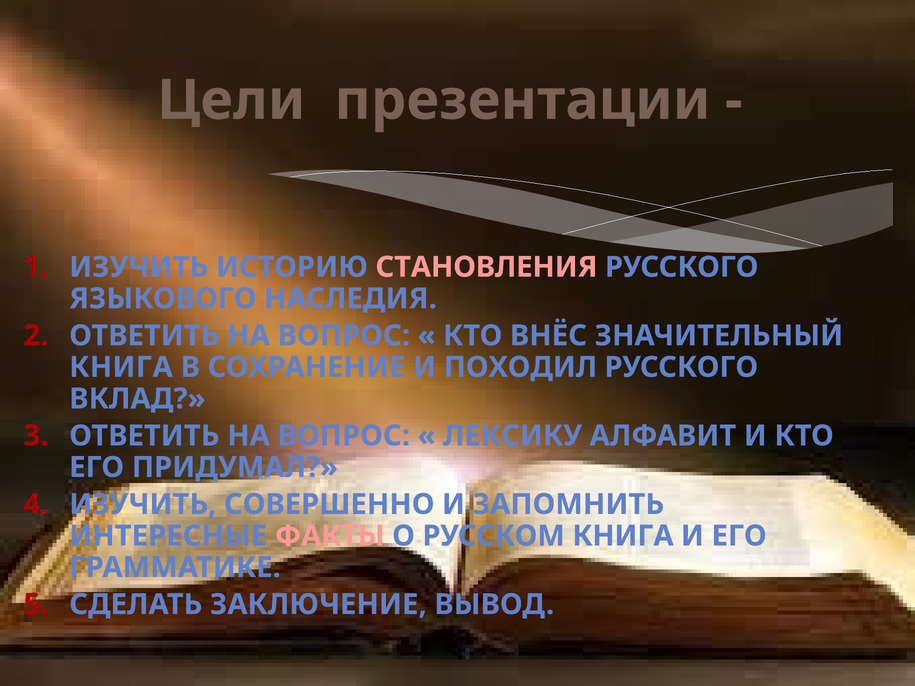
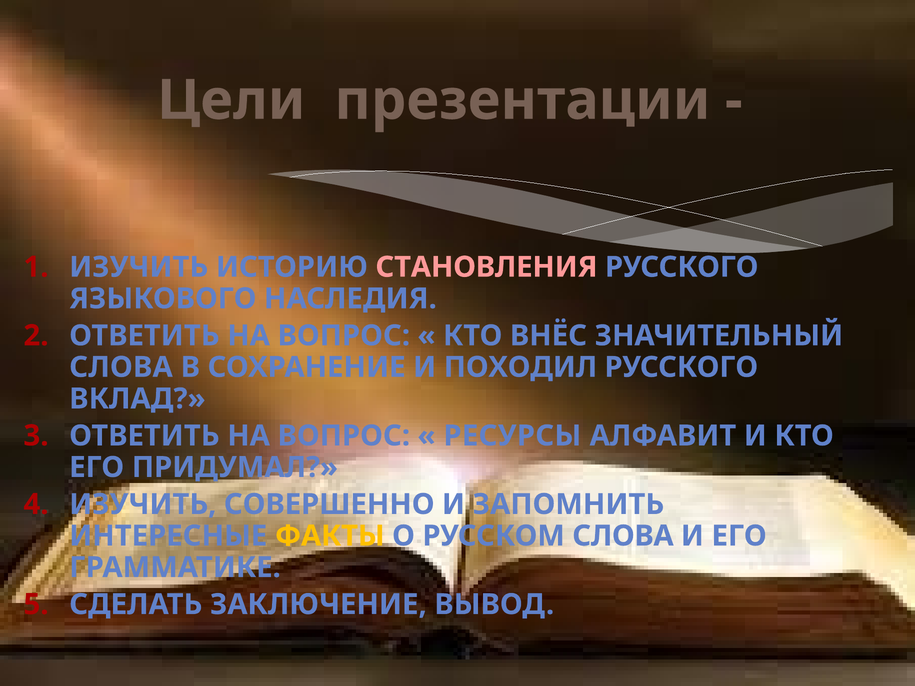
КНИГА at (121, 367): КНИГА -> СЛОВА
ЛЕКСИКУ: ЛЕКСИКУ -> РЕСУРСЫ
ФАКТЫ colour: pink -> yellow
РУССКОМ КНИГА: КНИГА -> СЛОВА
